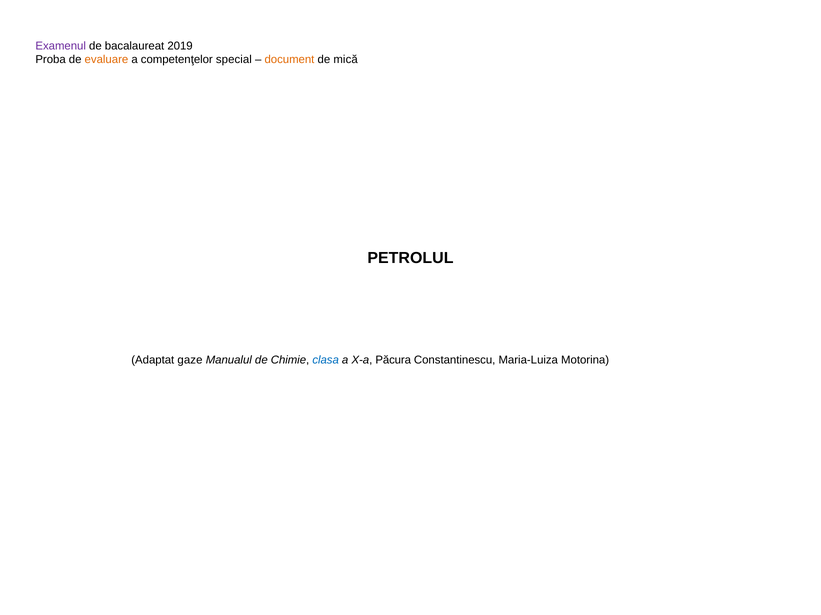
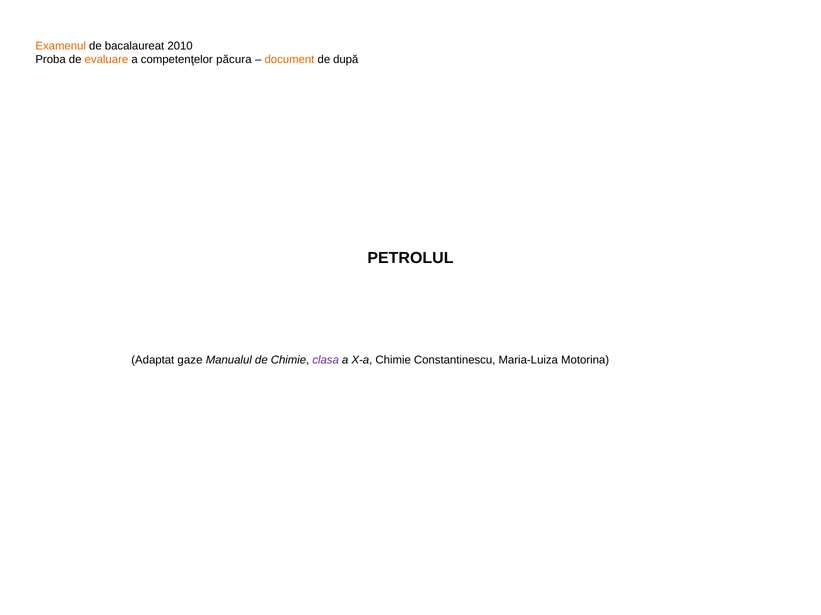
Examenul colour: purple -> orange
2019: 2019 -> 2010
special: special -> păcura
mică: mică -> după
clasa colour: blue -> purple
X-a Păcura: Păcura -> Chimie
